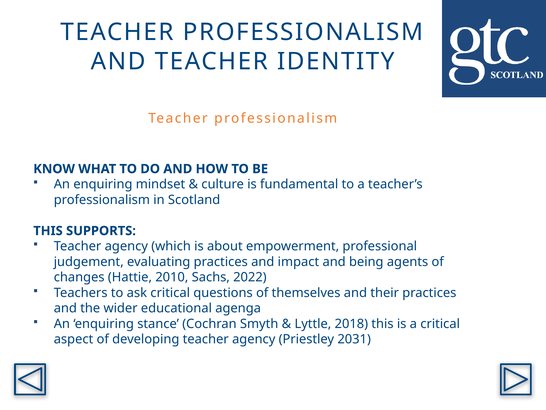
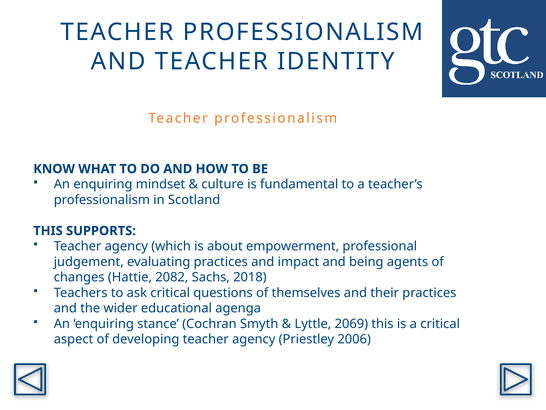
2010: 2010 -> 2082
2022: 2022 -> 2018
2018: 2018 -> 2069
2031: 2031 -> 2006
